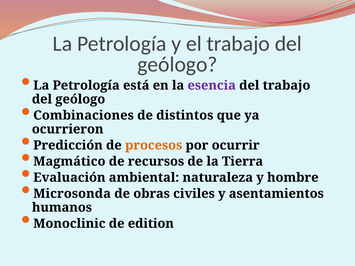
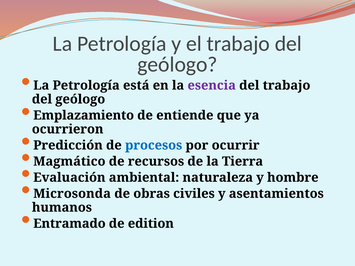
Combinaciones: Combinaciones -> Emplazamiento
distintos: distintos -> entiende
procesos colour: orange -> blue
Monoclinic: Monoclinic -> Entramado
